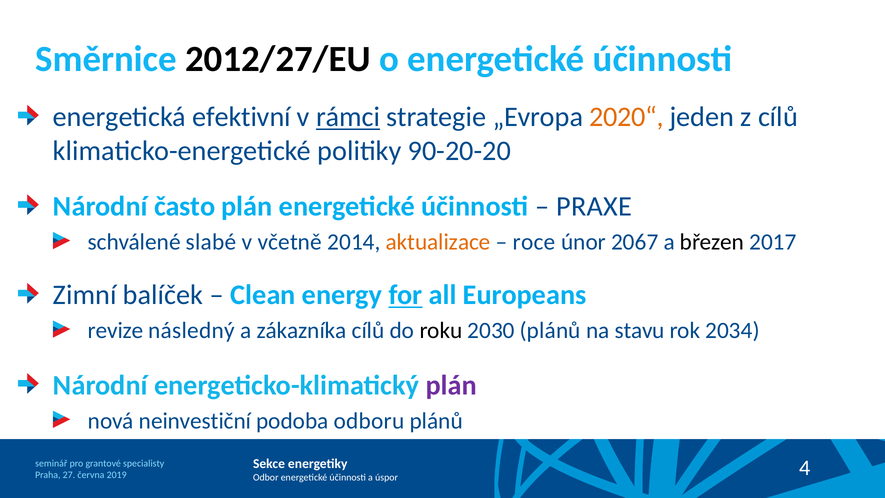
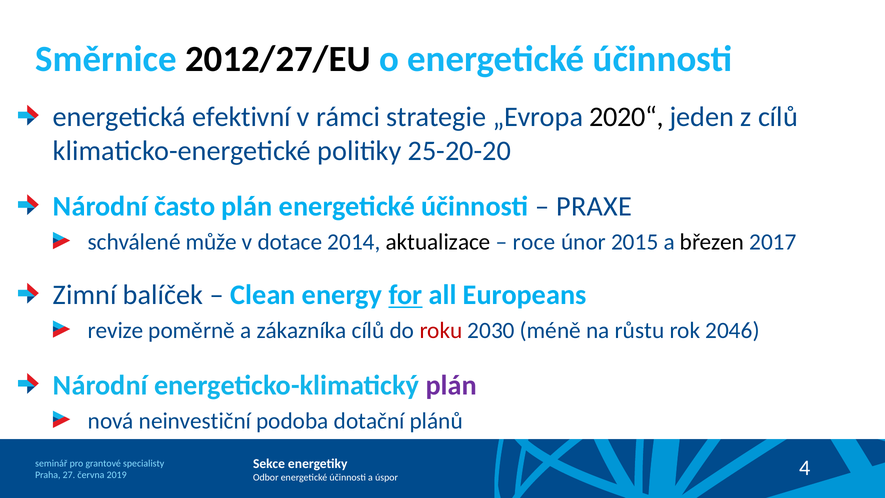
rámci underline: present -> none
2020“ colour: orange -> black
90-20-20: 90-20-20 -> 25-20-20
slabé: slabé -> může
včetně: včetně -> dotace
aktualizace colour: orange -> black
2067: 2067 -> 2015
následný: následný -> poměrně
roku colour: black -> red
2030 plánů: plánů -> méně
stavu: stavu -> růstu
2034: 2034 -> 2046
odboru: odboru -> dotační
